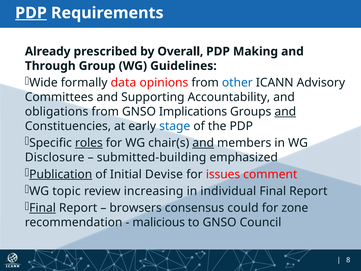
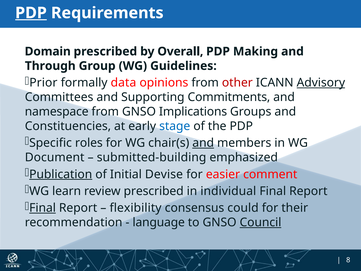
Already: Already -> Domain
Wide: Wide -> Prior
other colour: blue -> red
Advisory underline: none -> present
Accountability: Accountability -> Commitments
obligations: obligations -> namespace
and at (285, 112) underline: present -> none
roles underline: present -> none
Disclosure: Disclosure -> Document
issues: issues -> easier
topic: topic -> learn
review increasing: increasing -> prescribed
browsers: browsers -> flexibility
zone: zone -> their
malicious: malicious -> language
Council underline: none -> present
